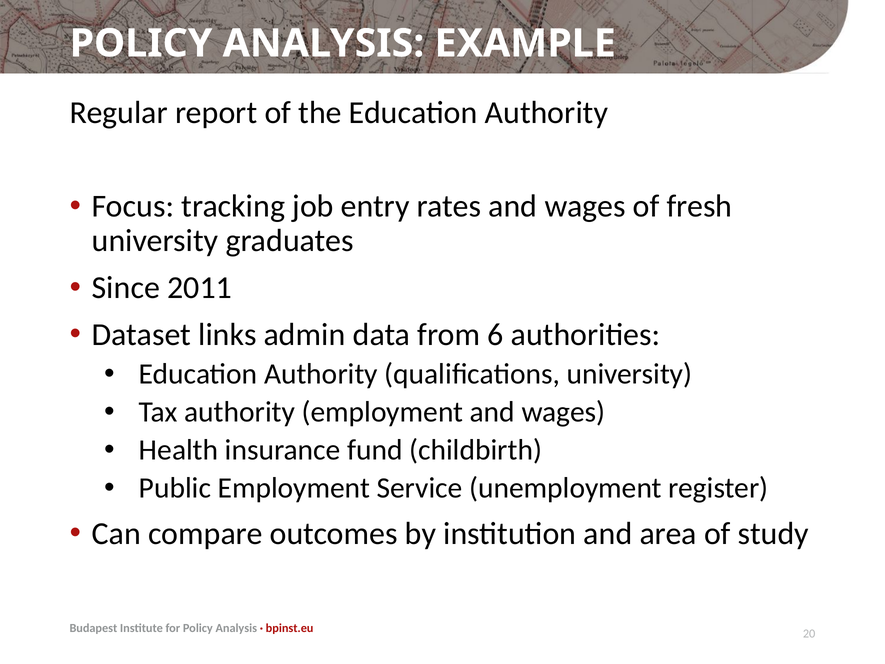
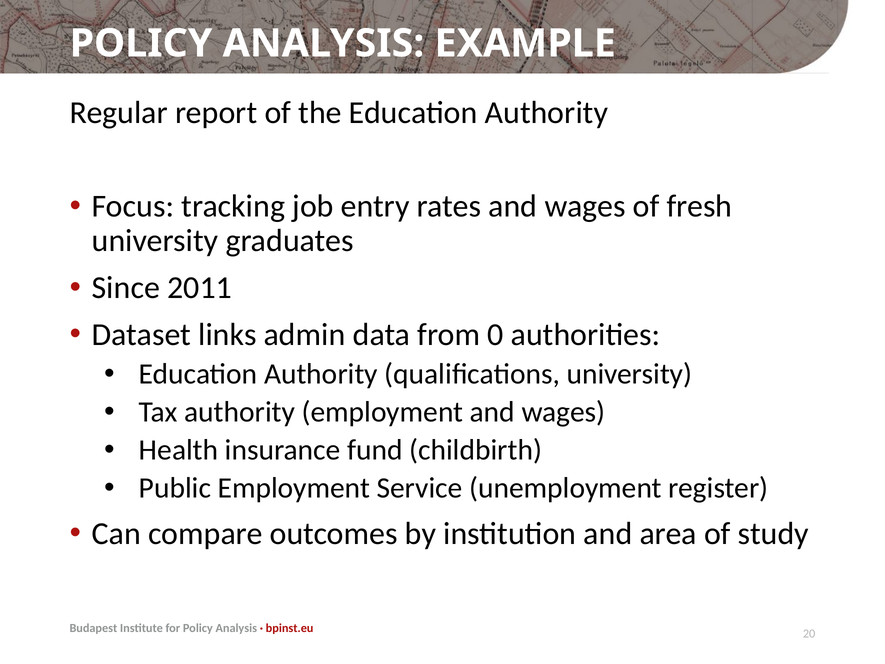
6: 6 -> 0
